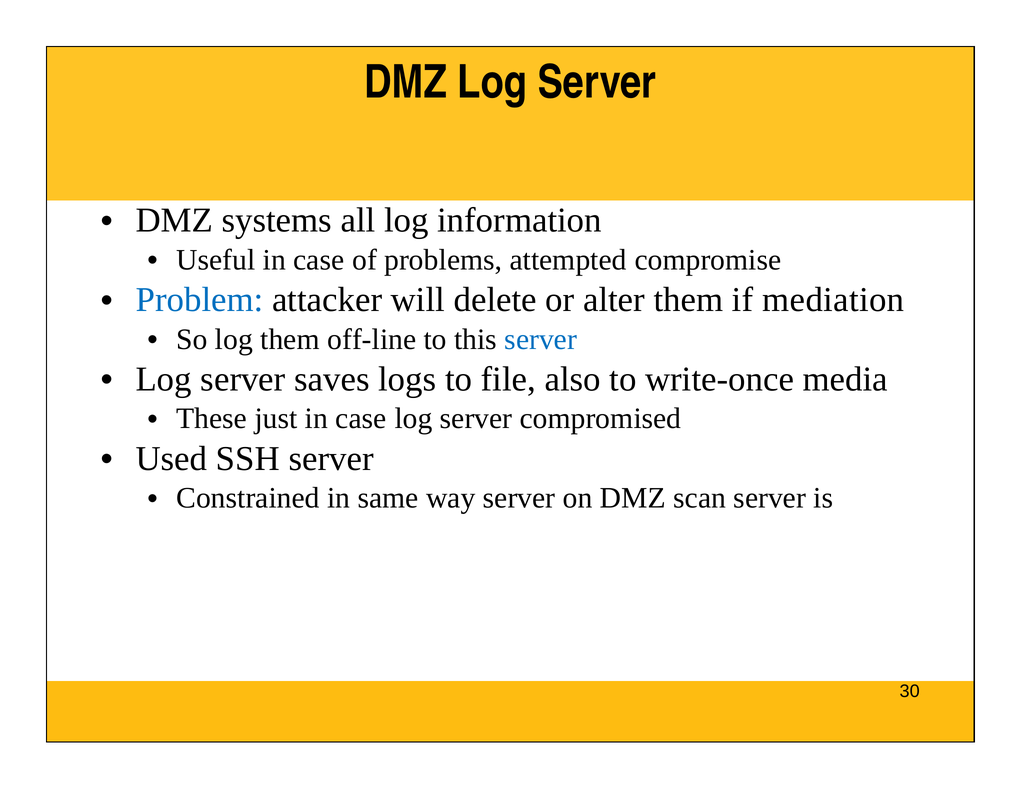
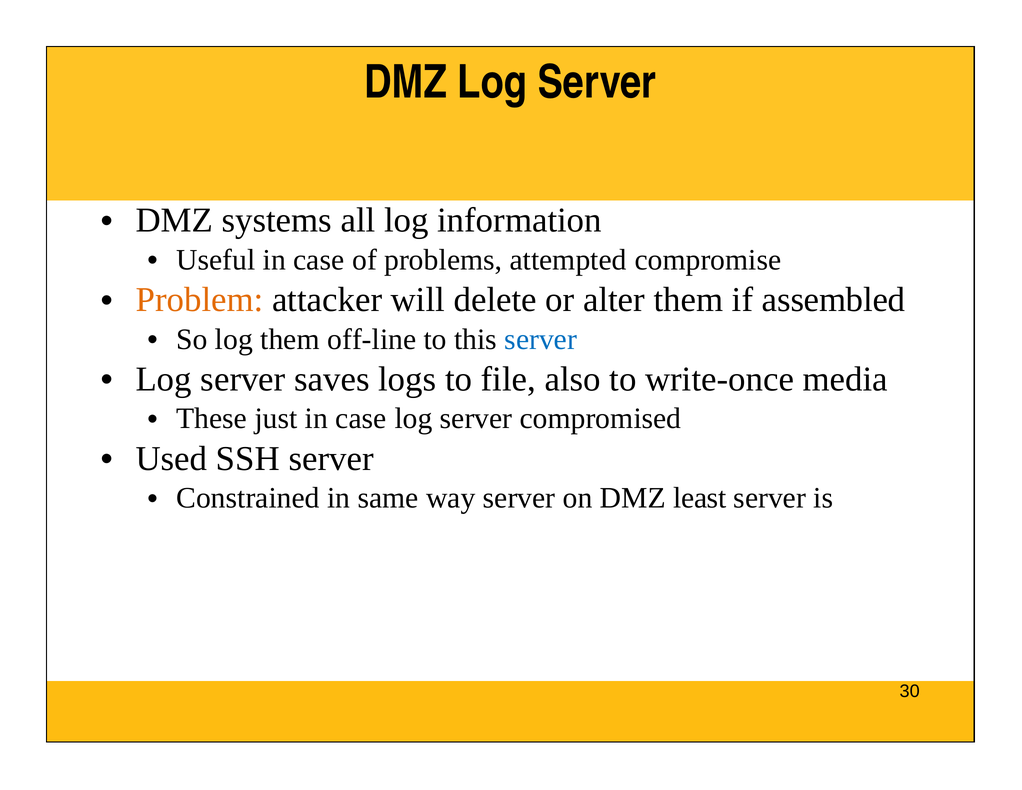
Problem colour: blue -> orange
mediation: mediation -> assembled
scan: scan -> least
